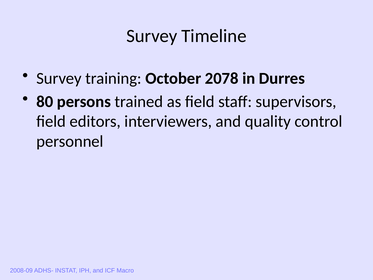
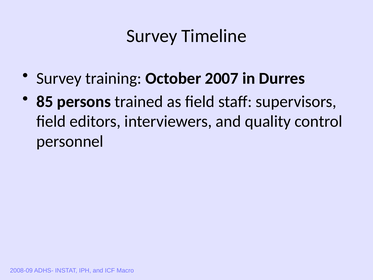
2078: 2078 -> 2007
80: 80 -> 85
